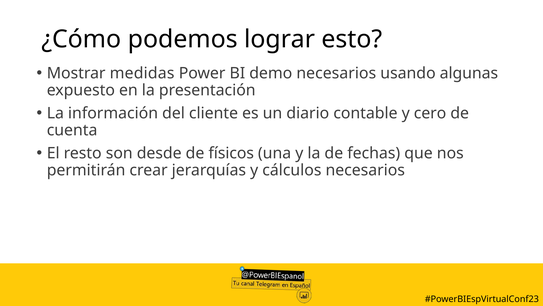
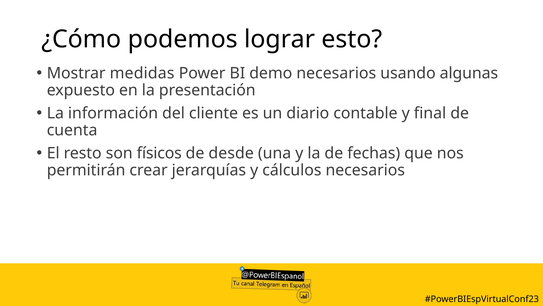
cero: cero -> final
desde: desde -> físicos
físicos: físicos -> desde
